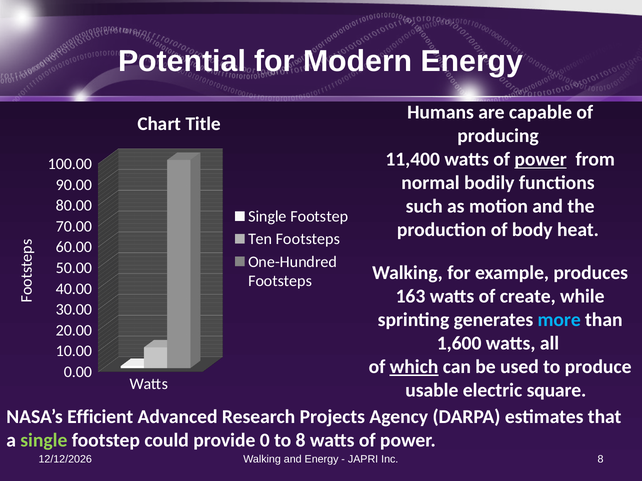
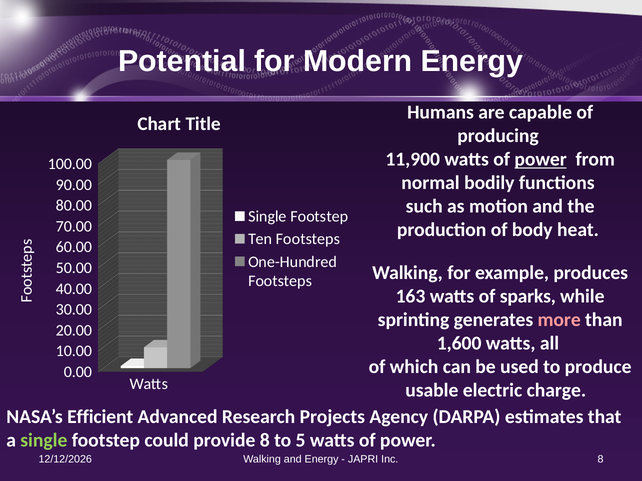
11,400: 11,400 -> 11,900
create: create -> sparks
more colour: light blue -> pink
which underline: present -> none
square: square -> charge
provide 0: 0 -> 8
to 8: 8 -> 5
